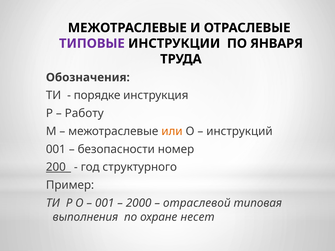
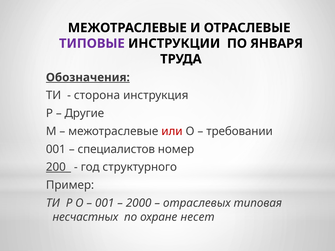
Обозначения underline: none -> present
порядке: порядке -> сторона
Работу: Работу -> Другие
или colour: orange -> red
инструкций: инструкций -> требовании
безопасности: безопасности -> специалистов
отраслевой: отраслевой -> отраслевых
выполнения: выполнения -> несчастных
